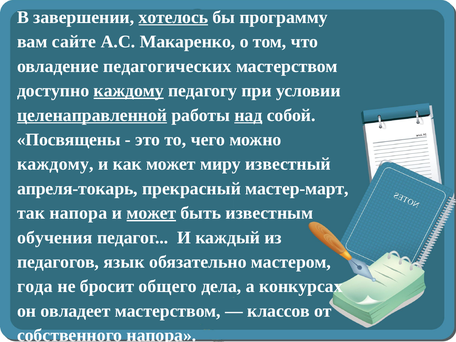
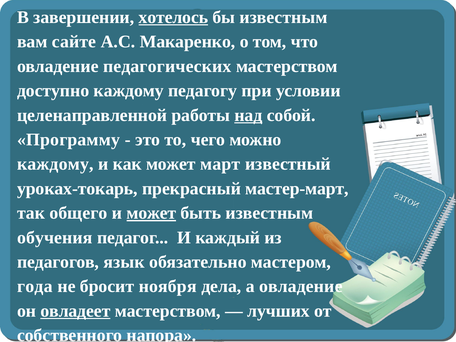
бы программу: программу -> известным
каждому at (129, 91) underline: present -> none
целенаправленной underline: present -> none
Посвящены: Посвящены -> Программу
миру: миру -> март
апреля-токарь: апреля-токарь -> уроках-токарь
так напора: напора -> общего
общего: общего -> ноября
а конкурсах: конкурсах -> овладение
овладеет underline: none -> present
классов: классов -> лучших
